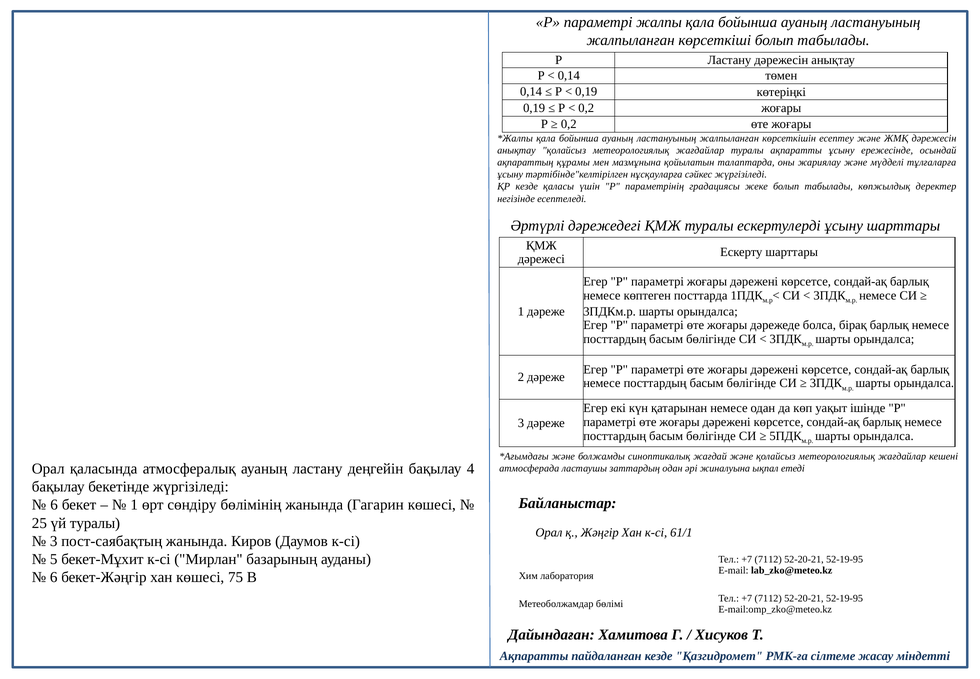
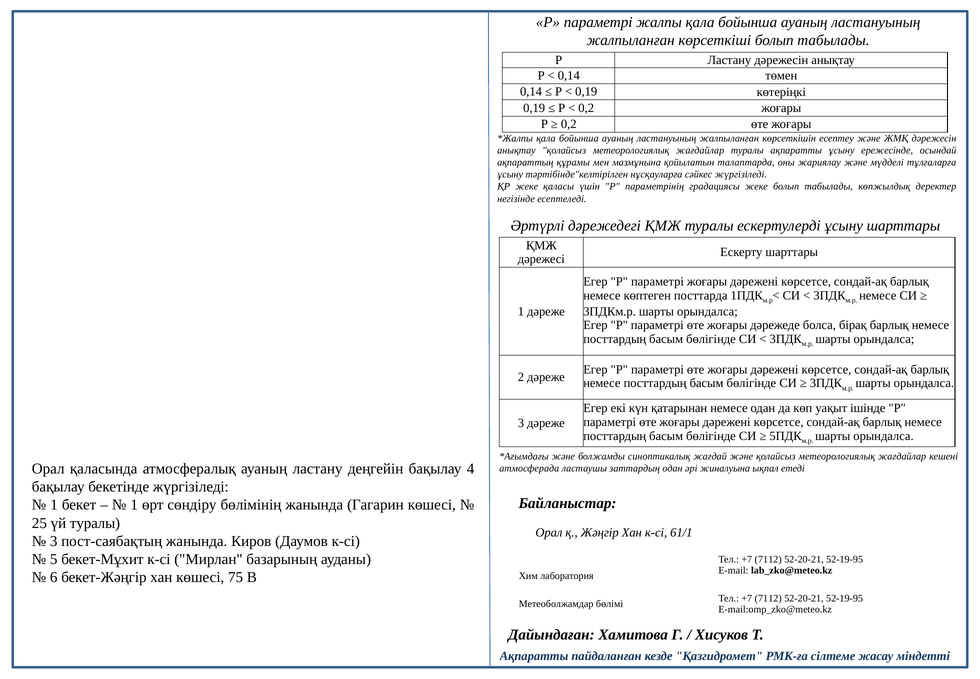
ҚР кезде: кезде -> жеке
6 at (54, 505): 6 -> 1
